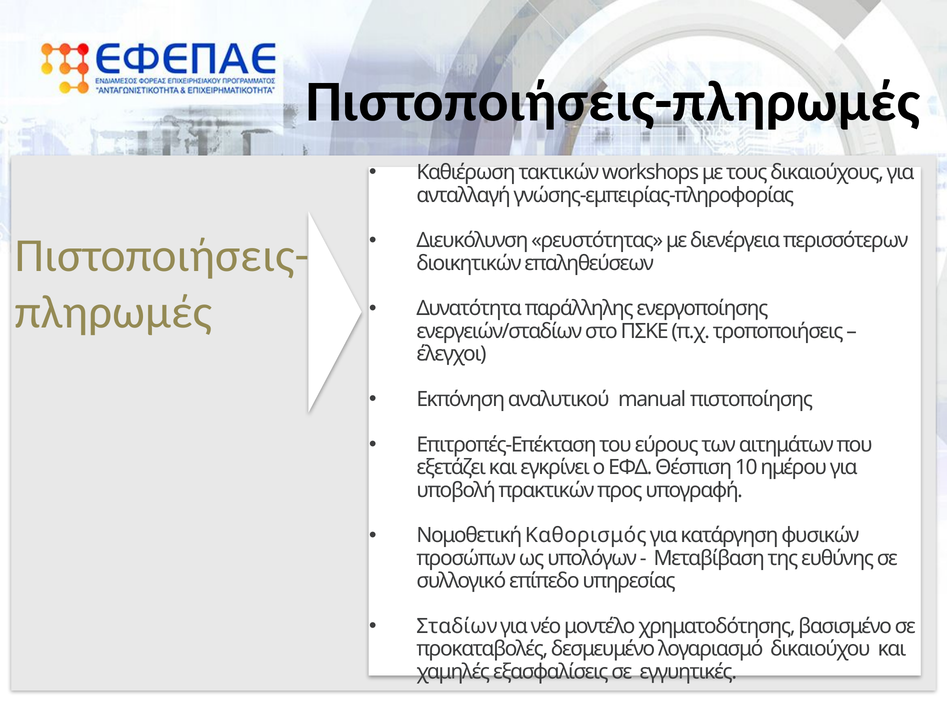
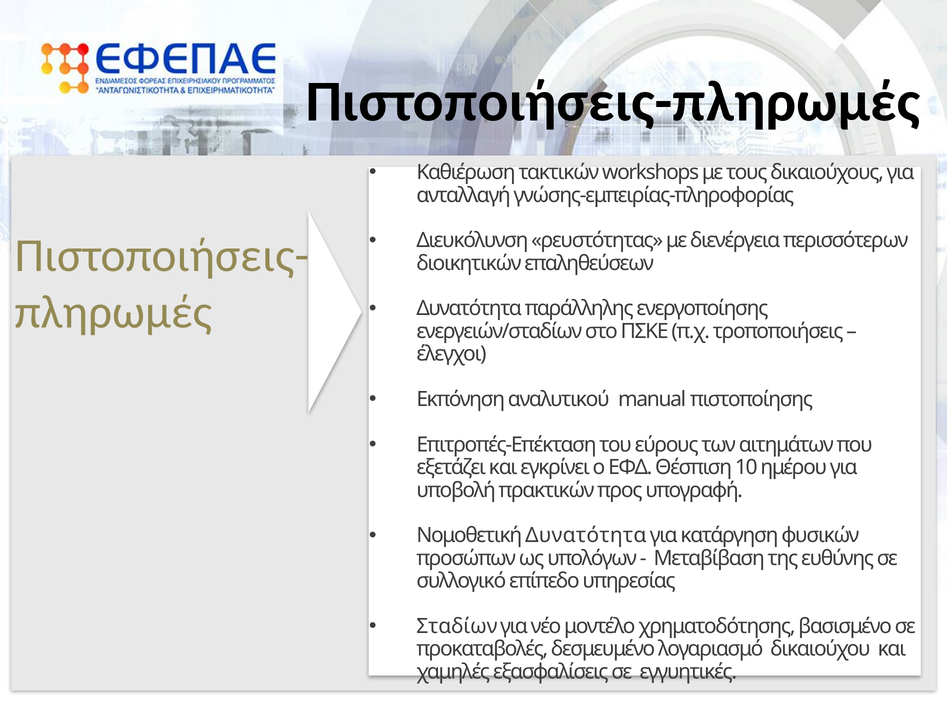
Νομοθετική Καθορισμός: Καθορισμός -> Δυνατότητα
